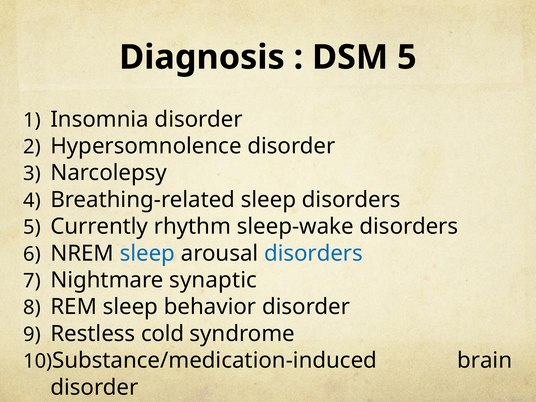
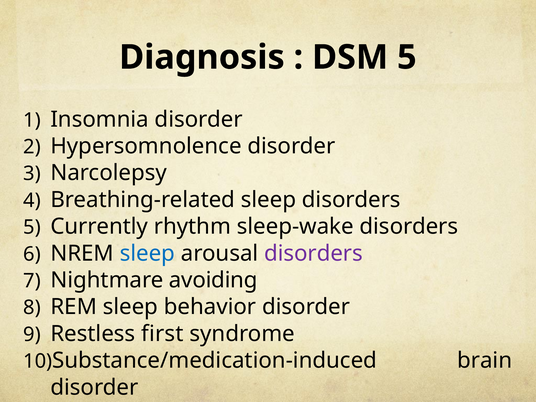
disorders at (314, 253) colour: blue -> purple
synaptic: synaptic -> avoiding
cold: cold -> first
